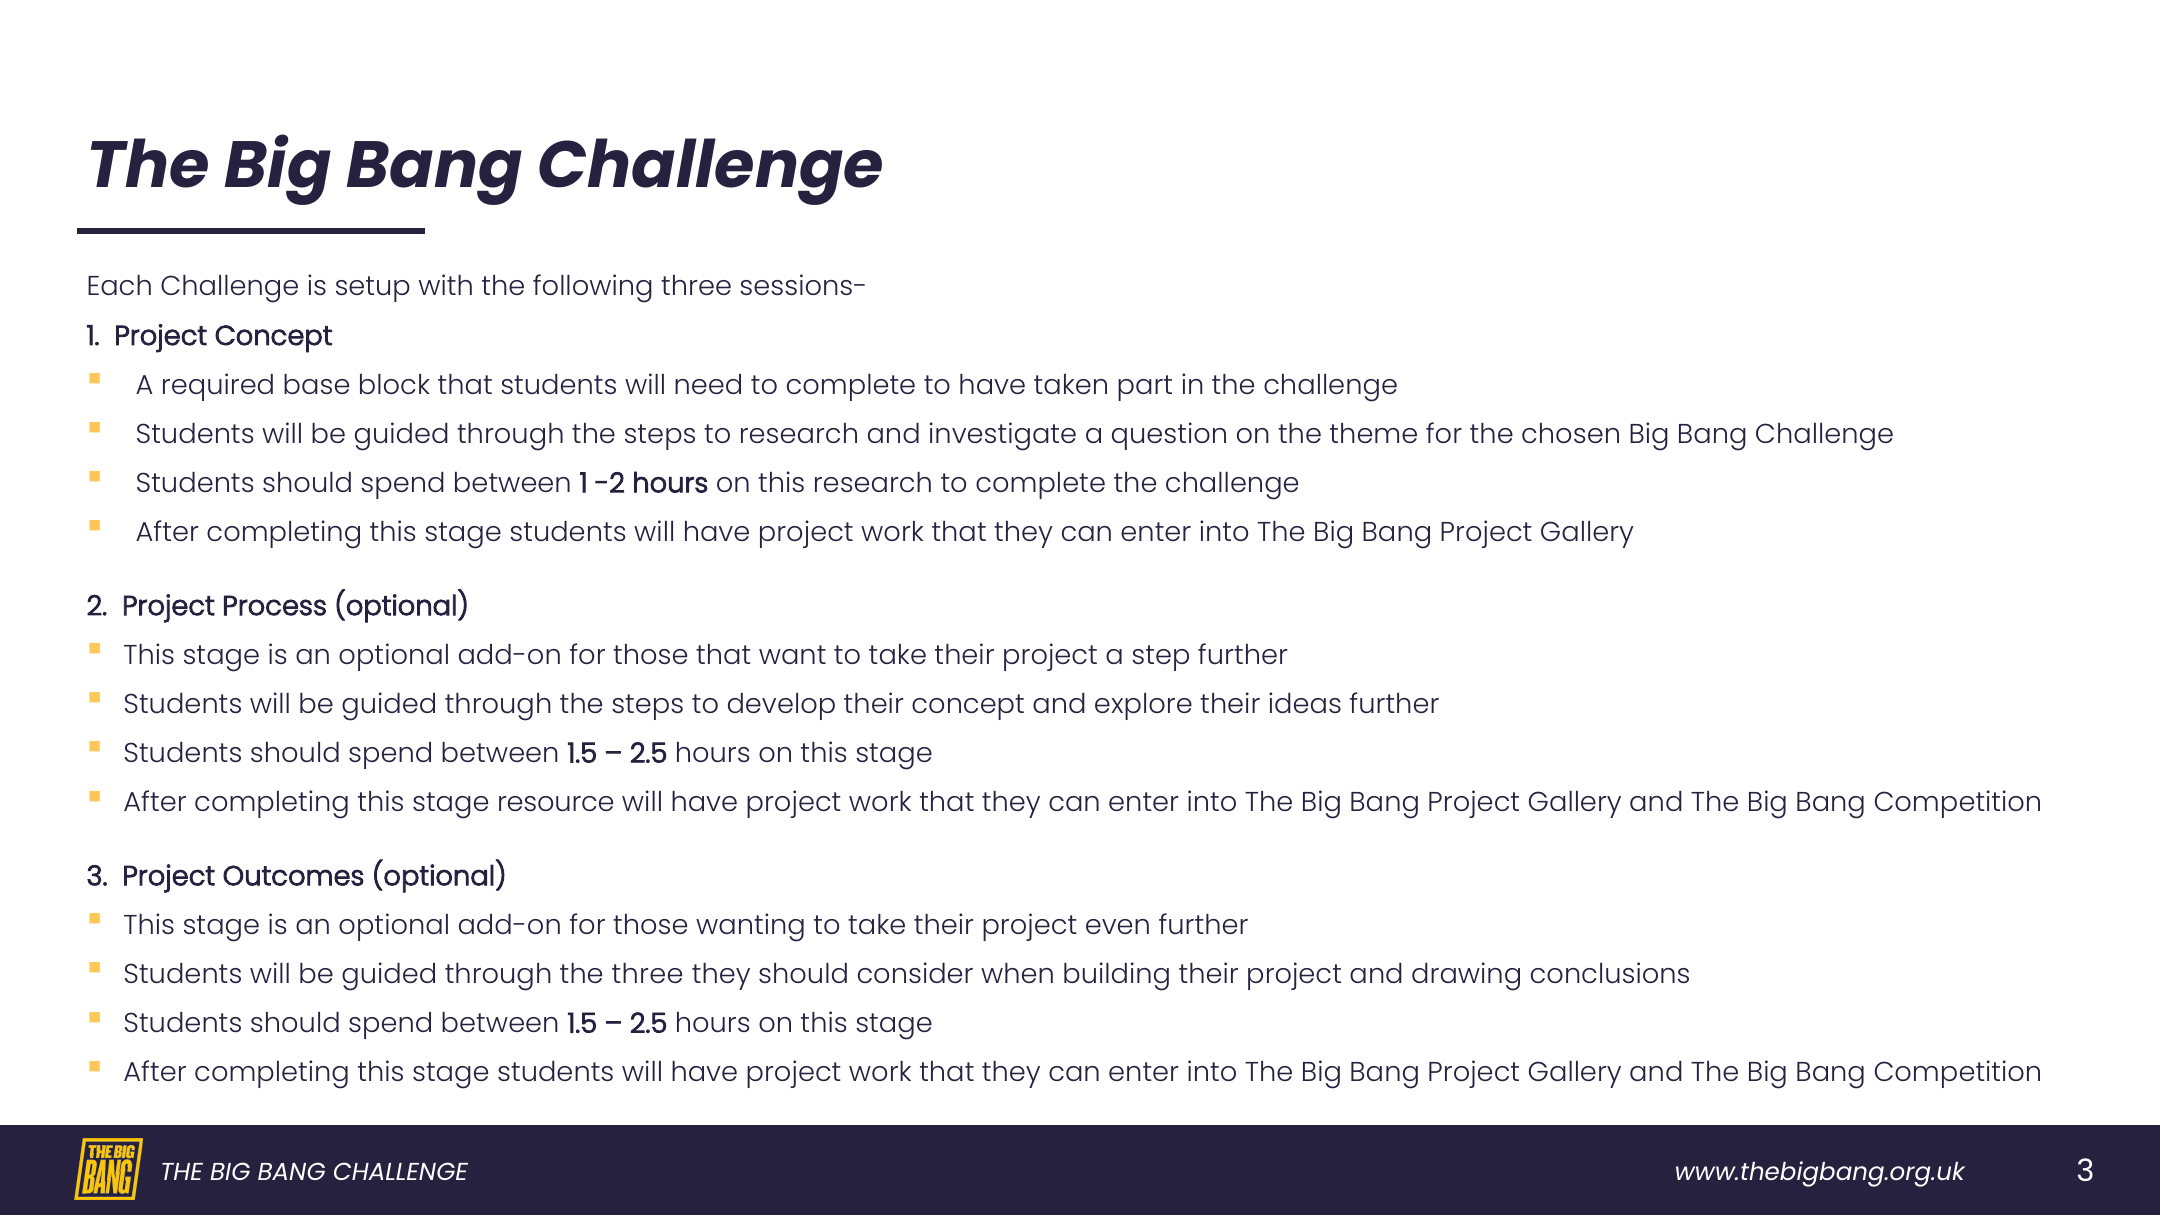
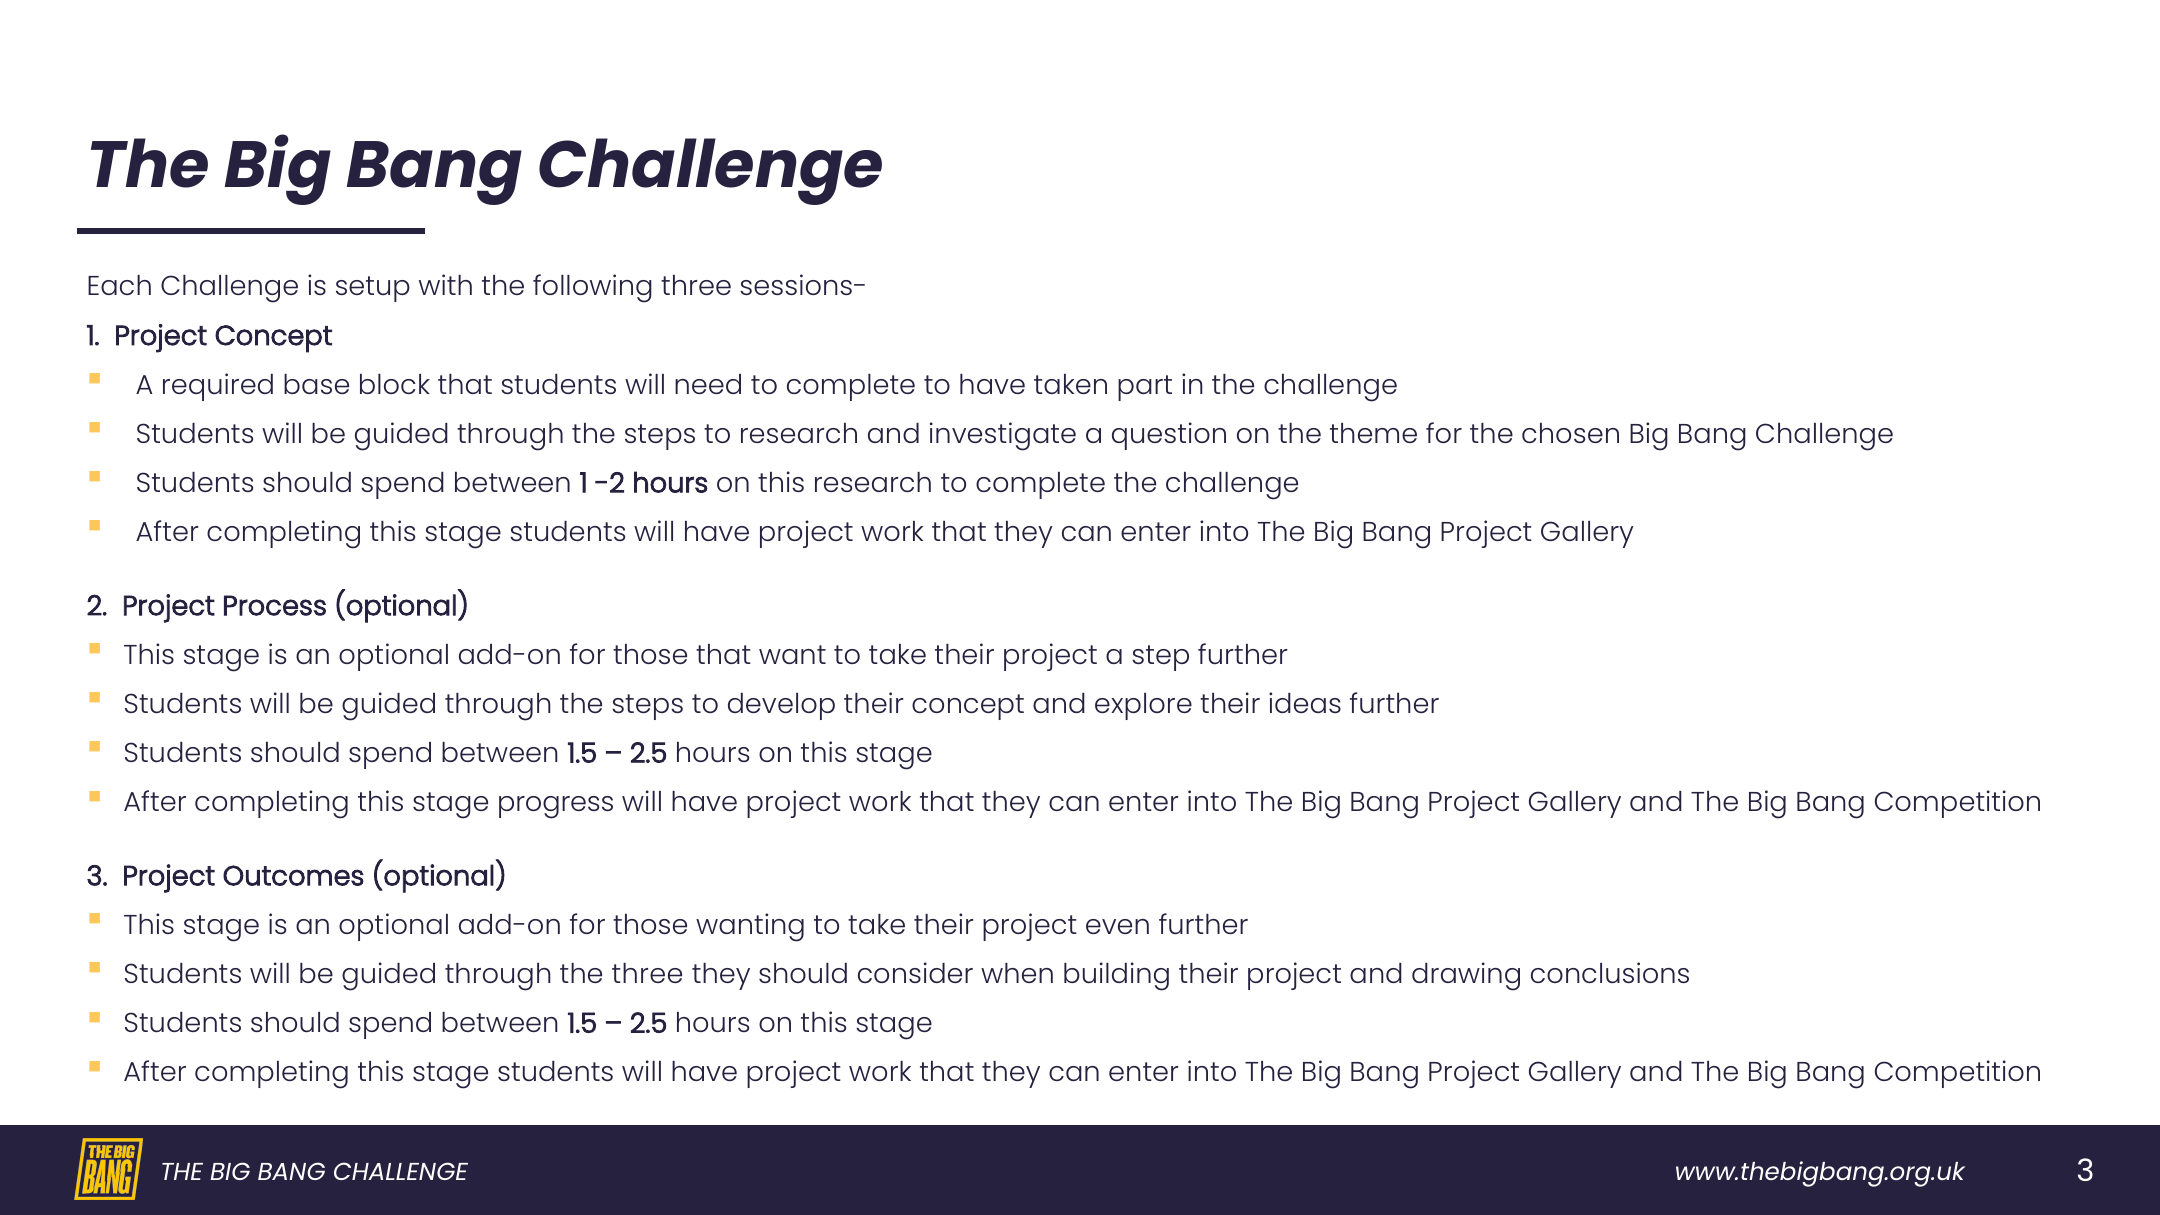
resource: resource -> progress
